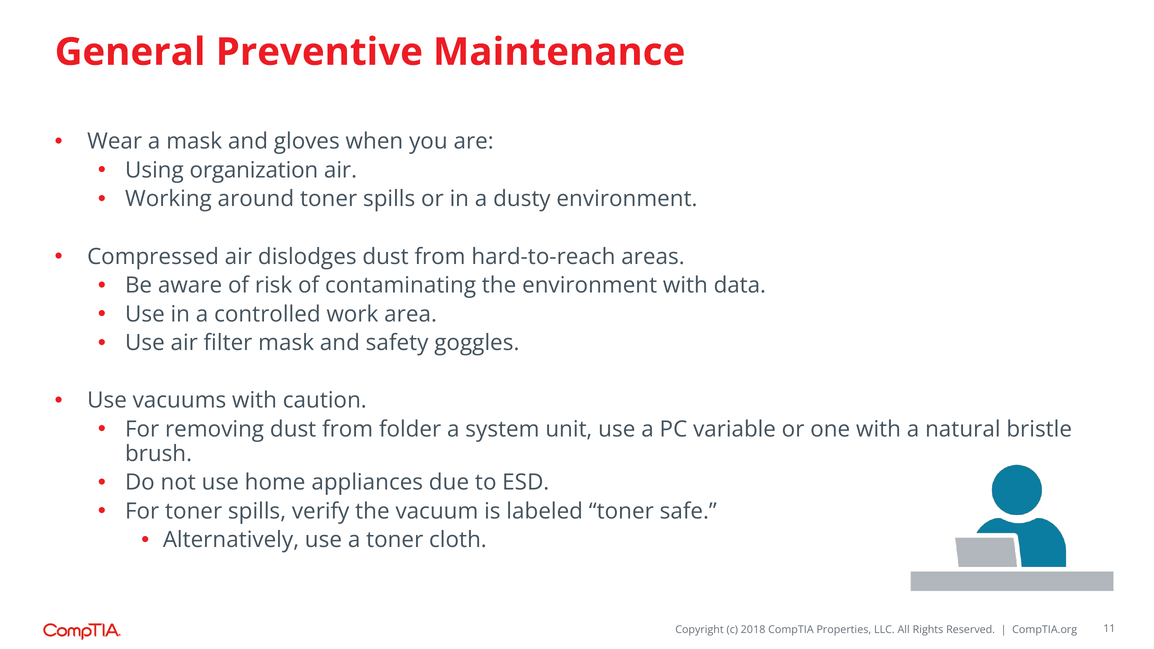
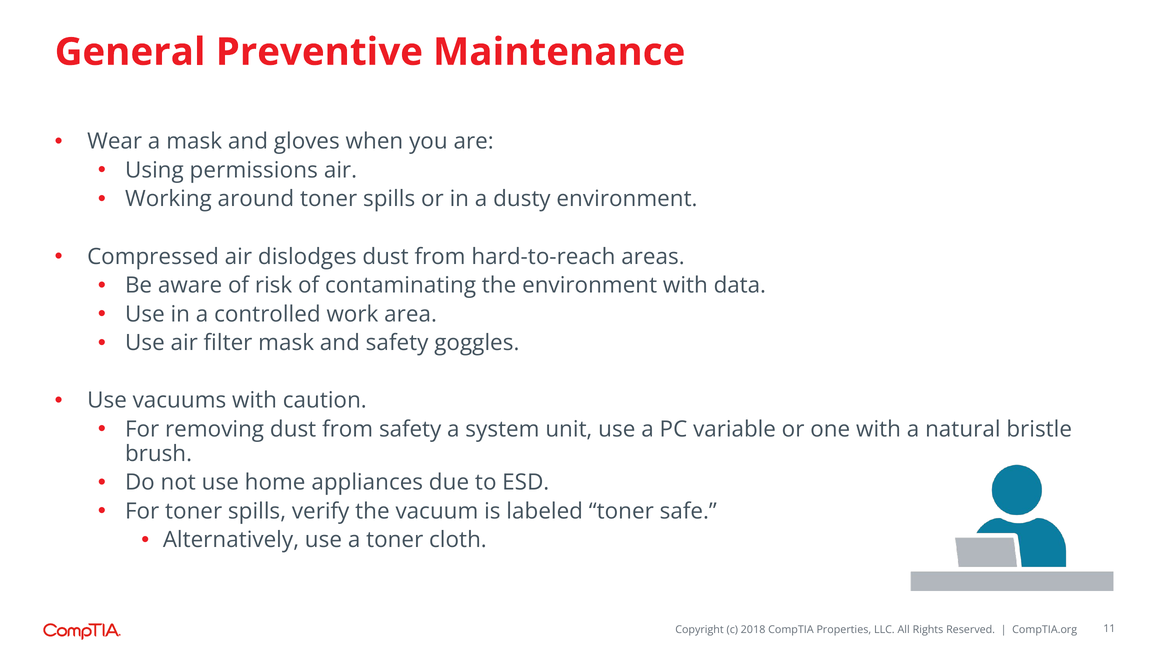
organization: organization -> permissions
from folder: folder -> safety
